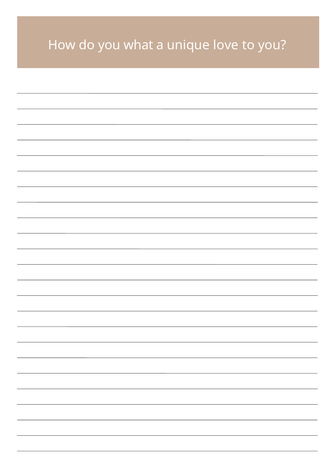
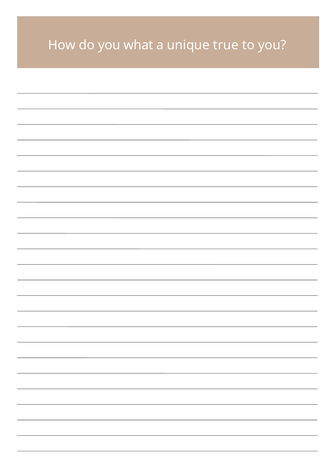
love: love -> true
